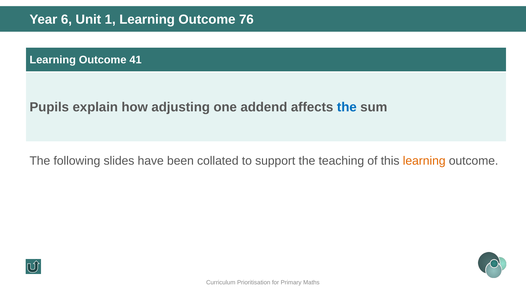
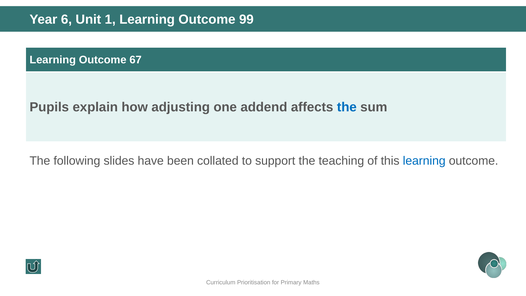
76: 76 -> 99
41: 41 -> 67
learning at (424, 161) colour: orange -> blue
